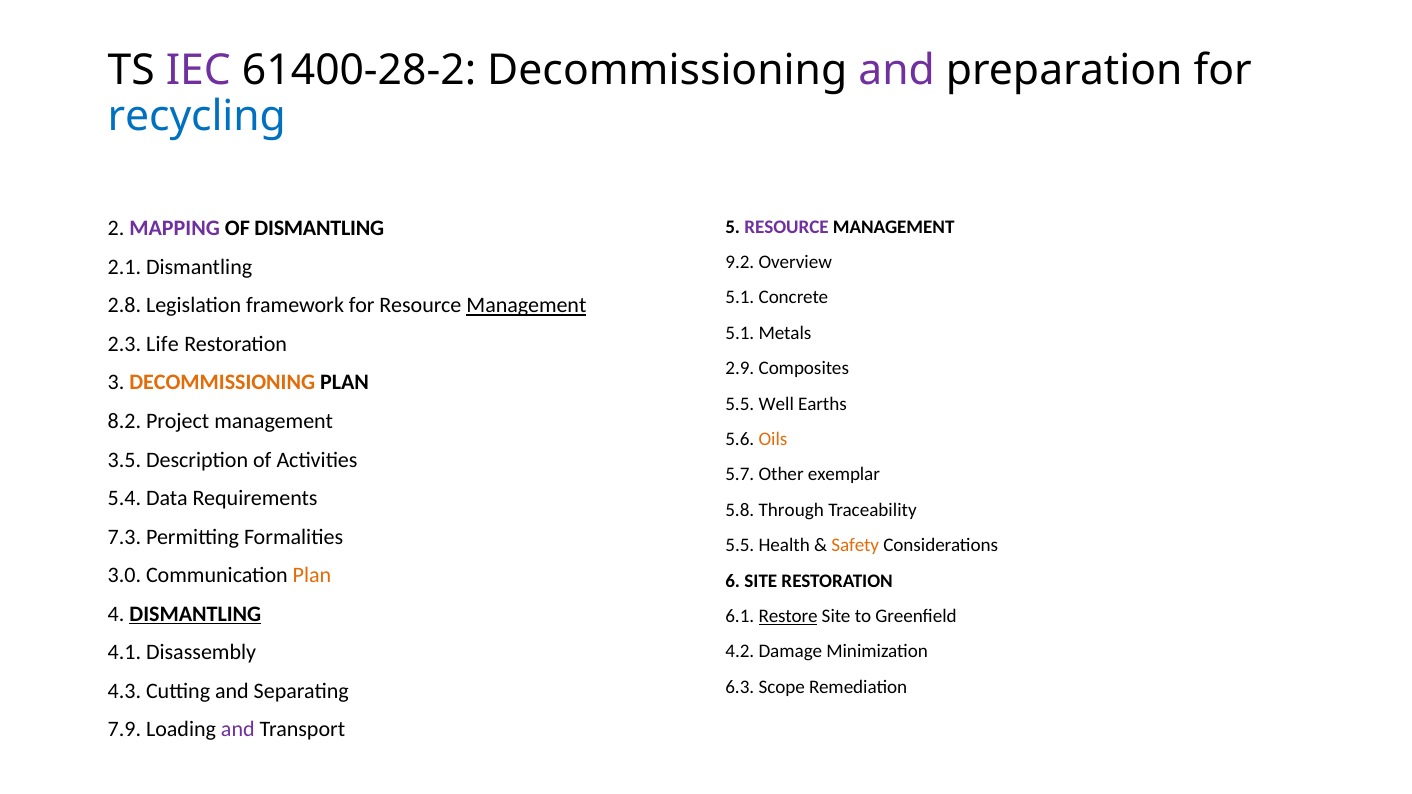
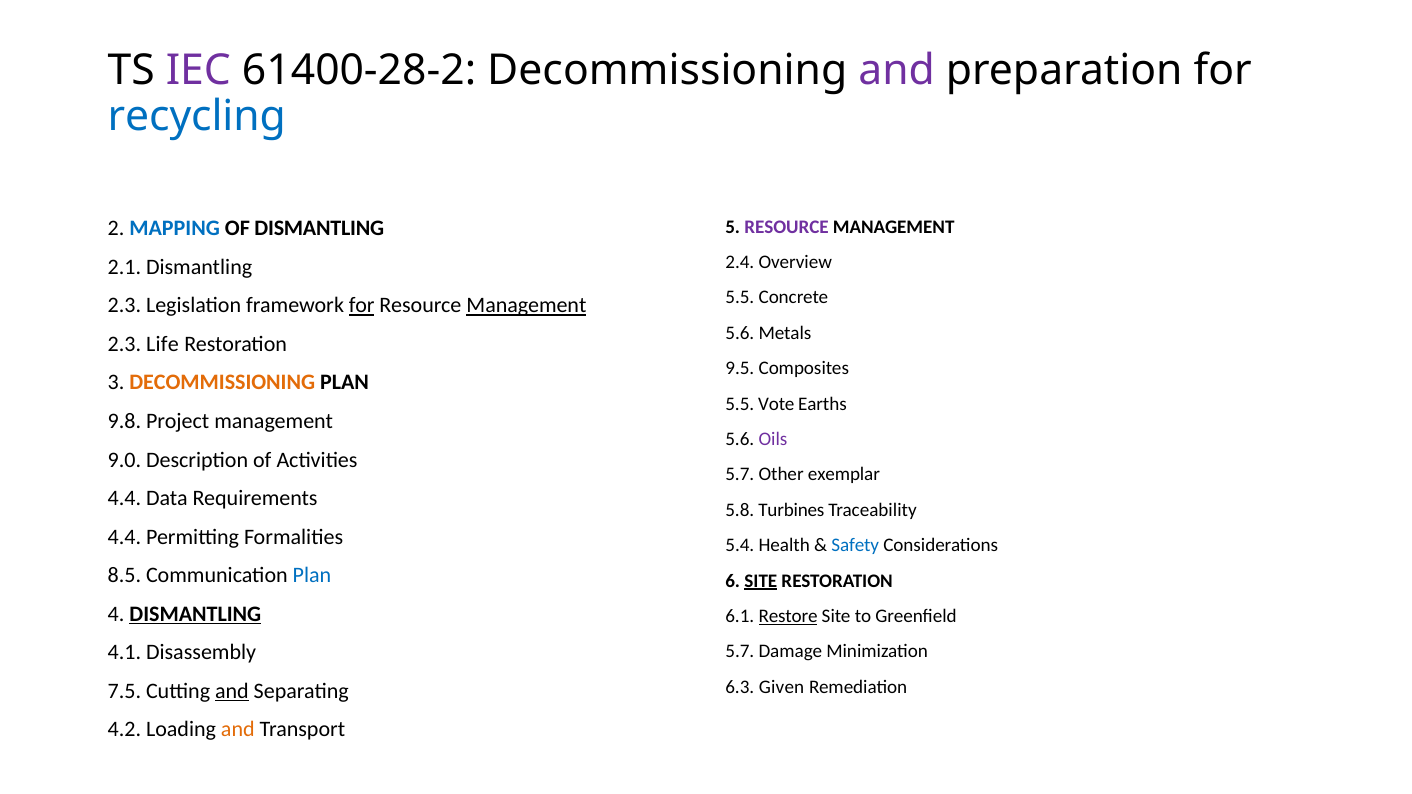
MAPPING colour: purple -> blue
9.2: 9.2 -> 2.4
5.1 at (740, 298): 5.1 -> 5.5
2.8 at (124, 306): 2.8 -> 2.3
for at (362, 306) underline: none -> present
5.1 at (740, 333): 5.1 -> 5.6
2.9: 2.9 -> 9.5
Well: Well -> Vote
8.2: 8.2 -> 9.8
Oils colour: orange -> purple
3.5: 3.5 -> 9.0
5.4 at (124, 498): 5.4 -> 4.4
Through: Through -> Turbines
7.3 at (124, 537): 7.3 -> 4.4
5.5 at (740, 546): 5.5 -> 5.4
Safety colour: orange -> blue
3.0: 3.0 -> 8.5
Plan at (312, 576) colour: orange -> blue
SITE at (761, 581) underline: none -> present
4.2 at (740, 652): 4.2 -> 5.7
Scope: Scope -> Given
4.3: 4.3 -> 7.5
and at (232, 691) underline: none -> present
7.9: 7.9 -> 4.2
and at (238, 730) colour: purple -> orange
